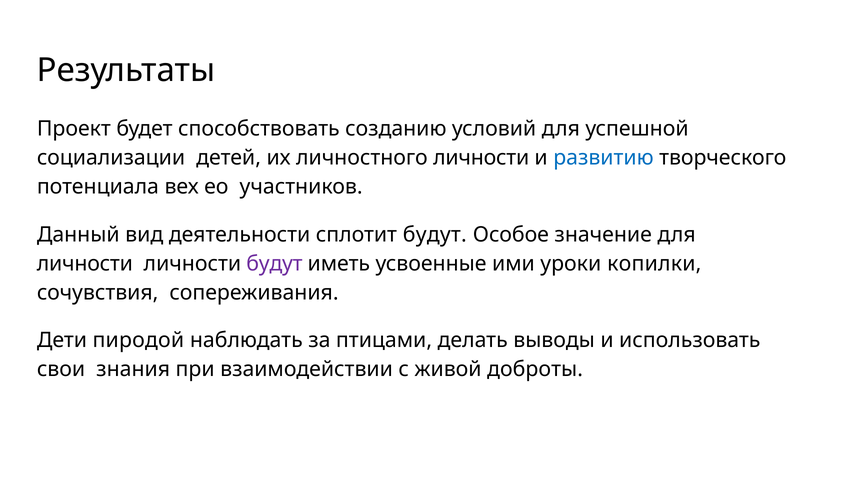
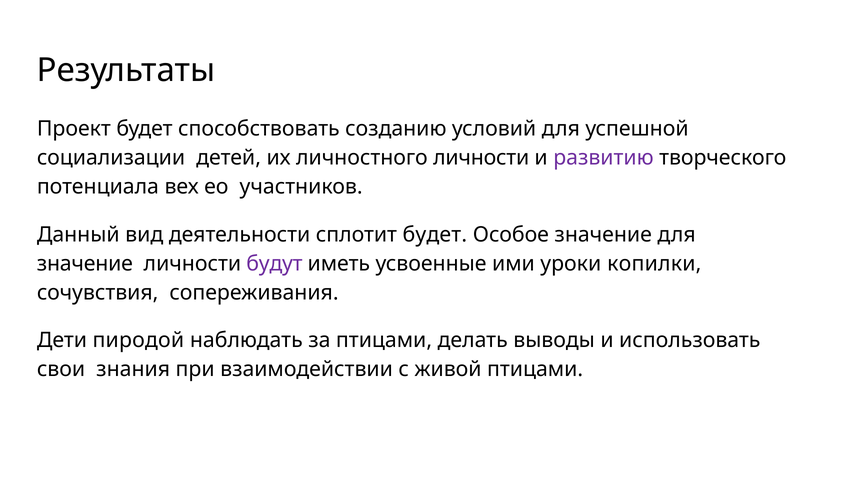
развитию colour: blue -> purple
сплотит будут: будут -> будет
личности at (85, 263): личности -> значение
живой доброты: доброты -> птицами
